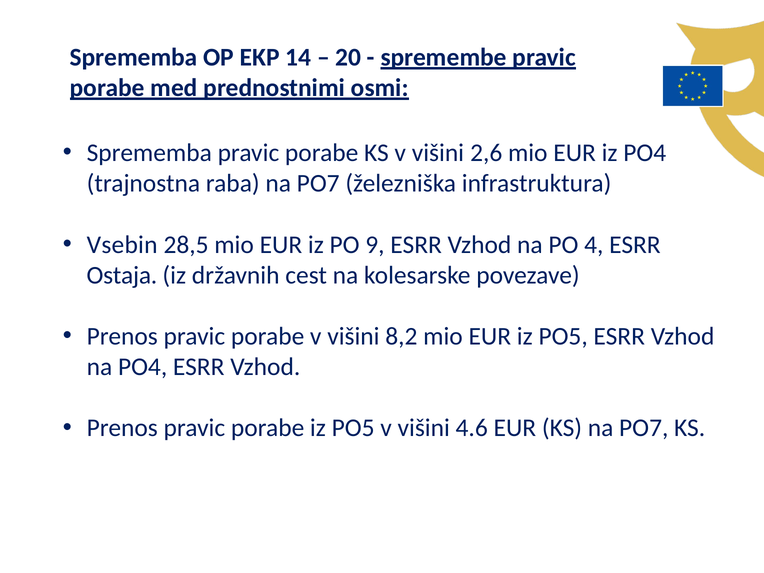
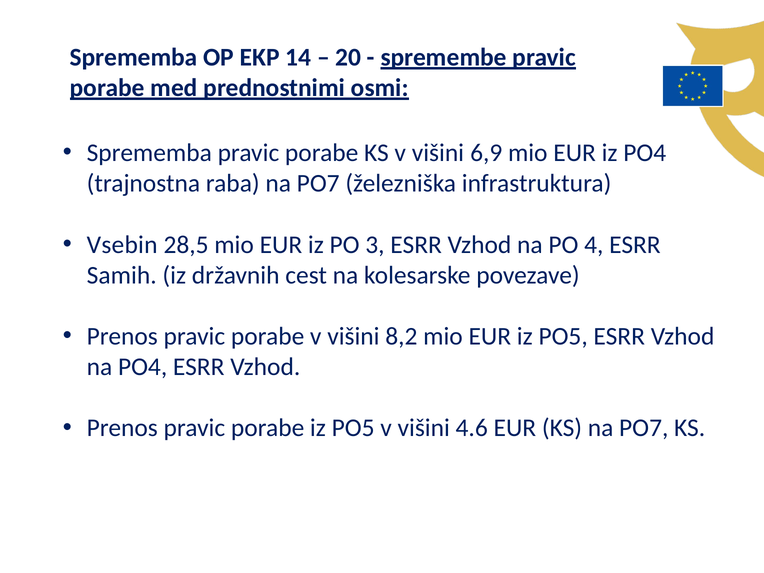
2,6: 2,6 -> 6,9
9: 9 -> 3
Ostaja: Ostaja -> Samih
